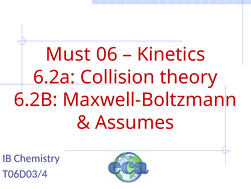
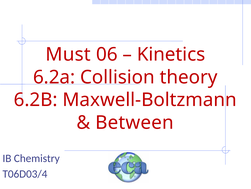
Assumes: Assumes -> Between
